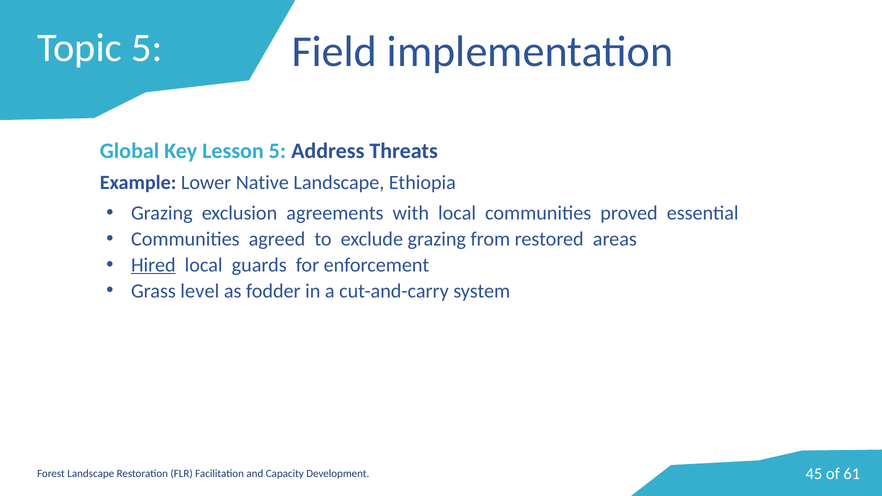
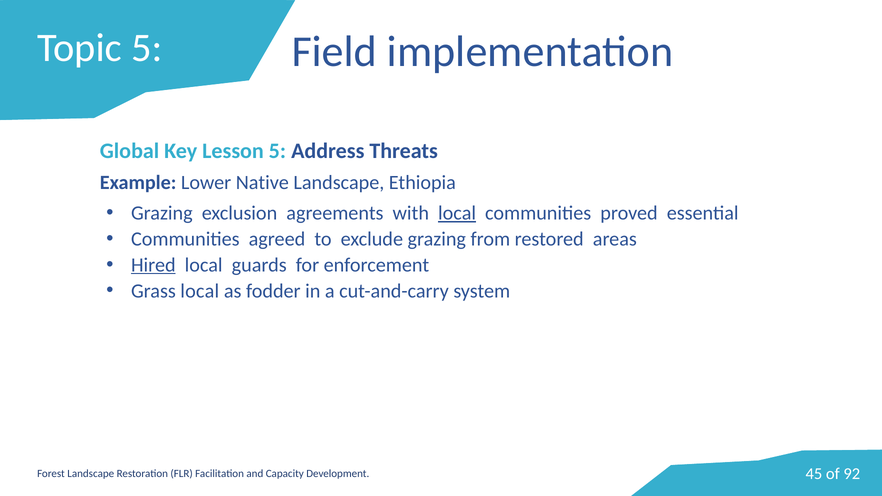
local at (457, 213) underline: none -> present
Grass level: level -> local
61: 61 -> 92
